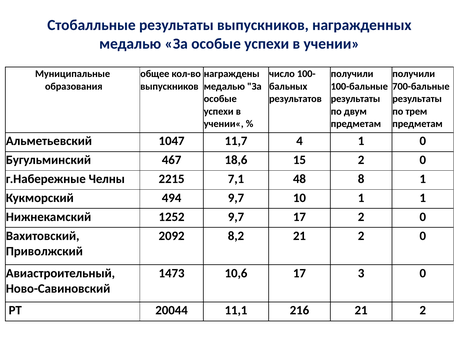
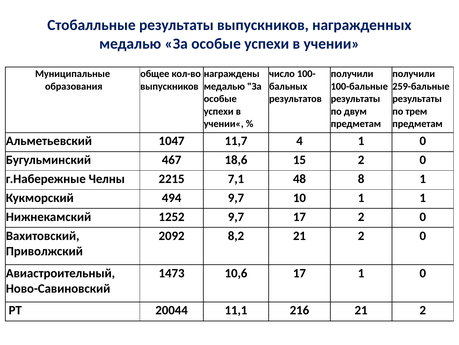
700-бальные: 700-бальные -> 259-бальные
17 3: 3 -> 1
